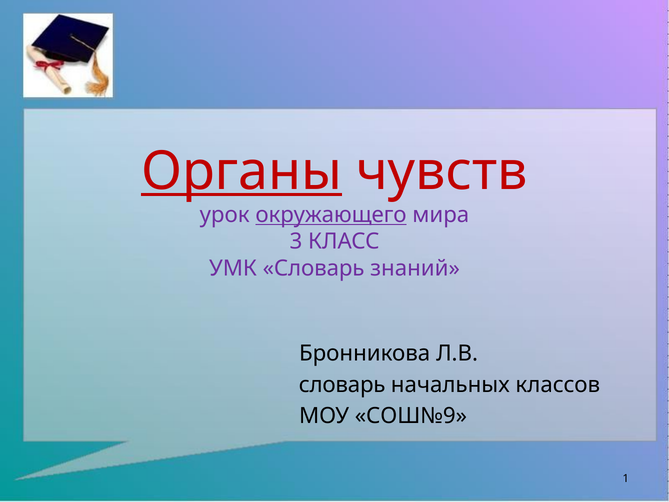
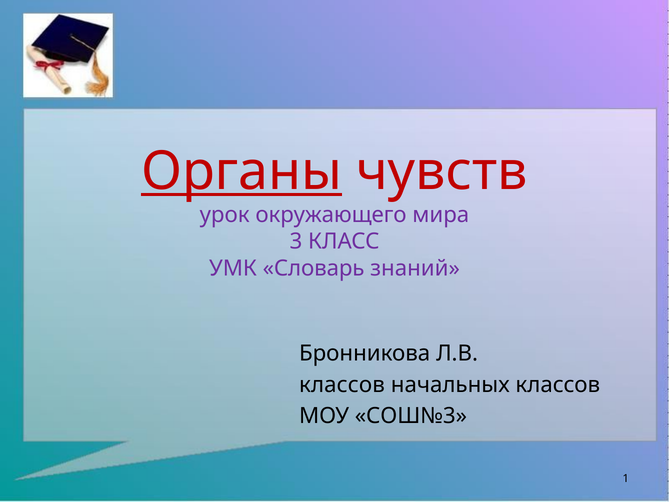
окружающего underline: present -> none
словарь at (342, 385): словарь -> классов
СОШ№9: СОШ№9 -> СОШ№3
